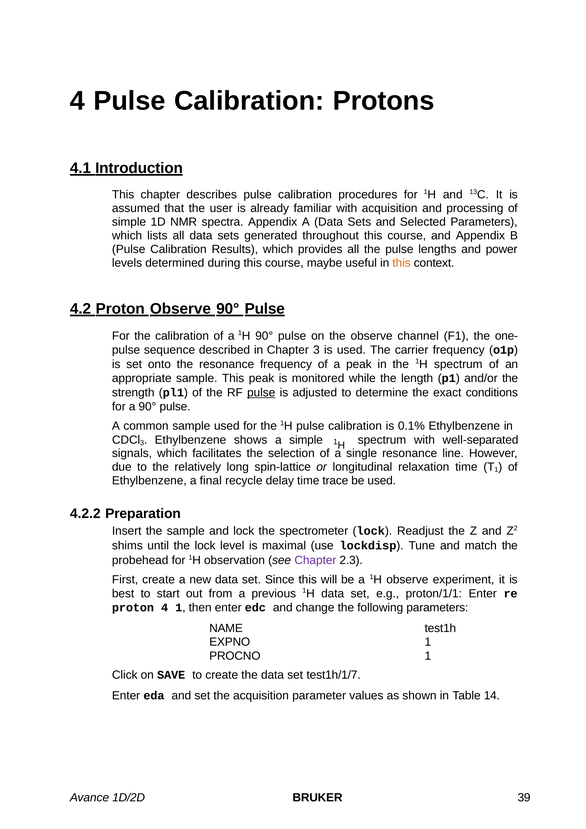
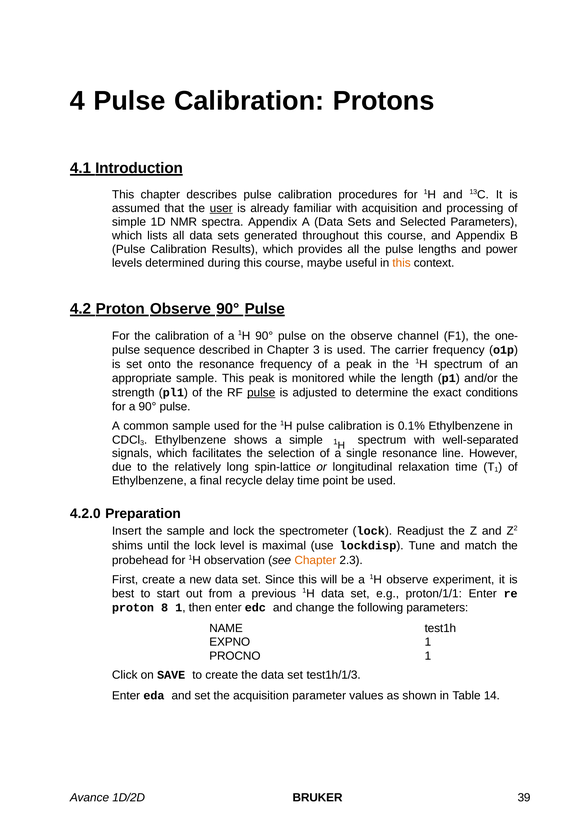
user underline: none -> present
trace: trace -> point
4.2.2: 4.2.2 -> 4.2.0
Chapter at (315, 560) colour: purple -> orange
proton 4: 4 -> 8
test1h/1/7: test1h/1/7 -> test1h/1/3
